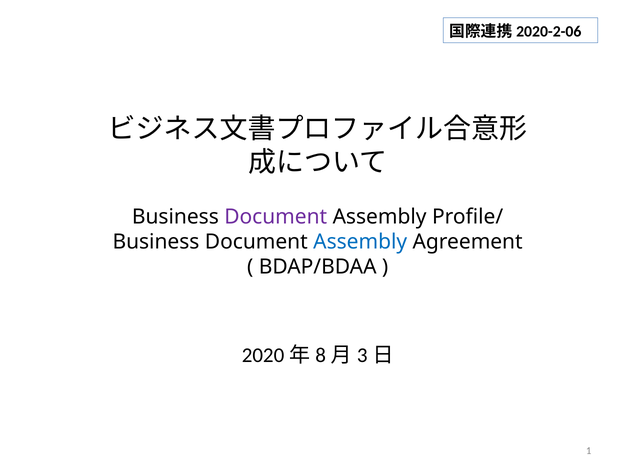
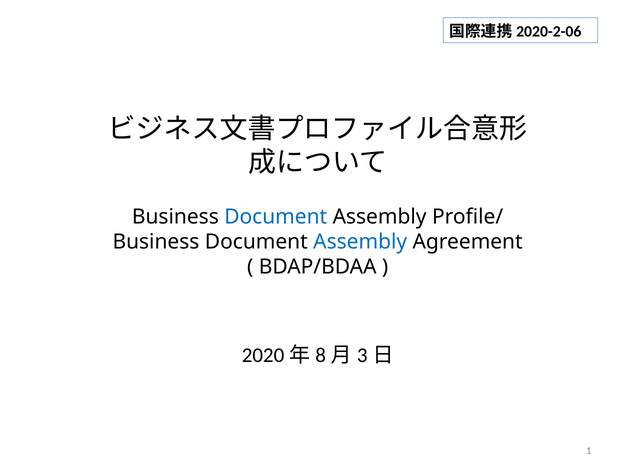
Document at (276, 216) colour: purple -> blue
